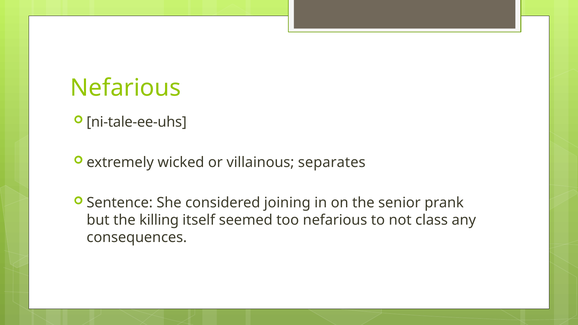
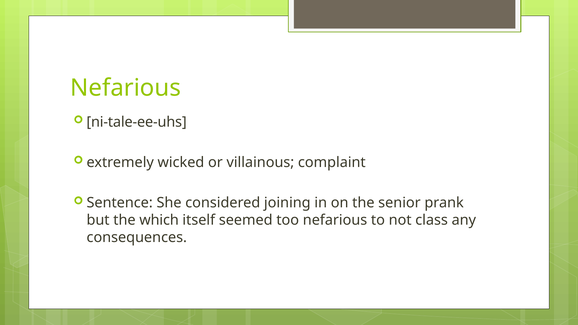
separates: separates -> complaint
killing: killing -> which
